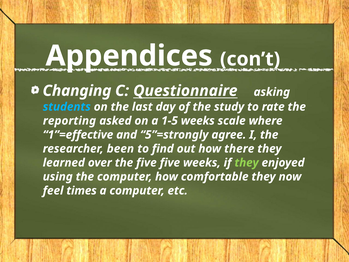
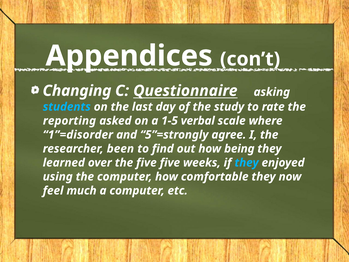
1-5 weeks: weeks -> verbal
1”=effective: 1”=effective -> 1”=disorder
there: there -> being
they at (247, 163) colour: light green -> light blue
times: times -> much
